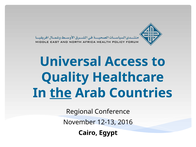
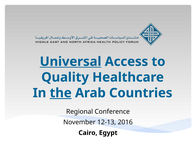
Universal underline: none -> present
